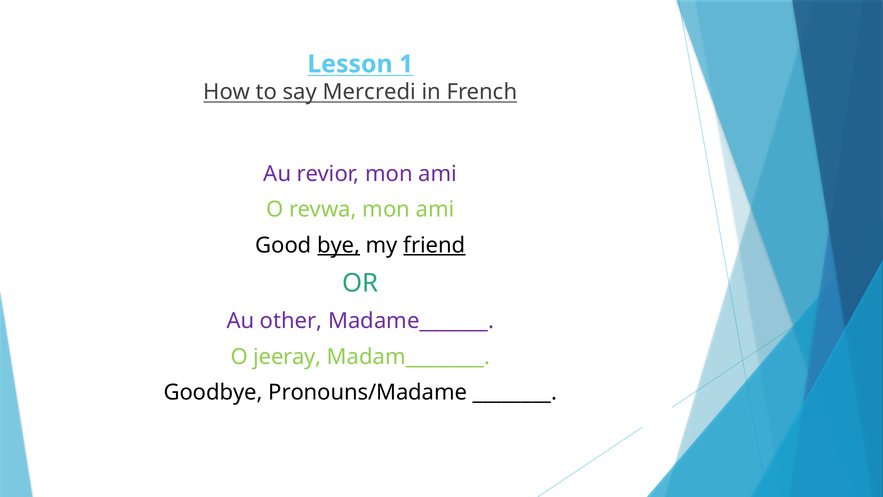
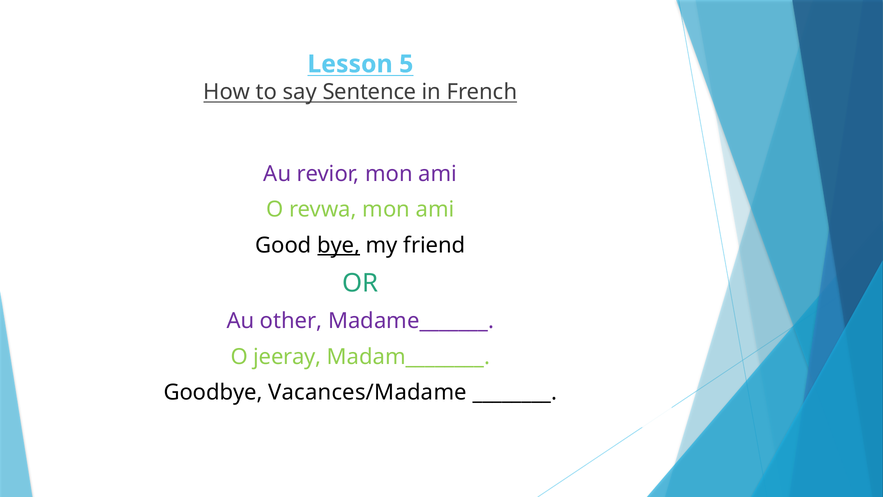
1: 1 -> 5
Mercredi: Mercredi -> Sentence
friend underline: present -> none
Pronouns/Madame: Pronouns/Madame -> Vacances/Madame
